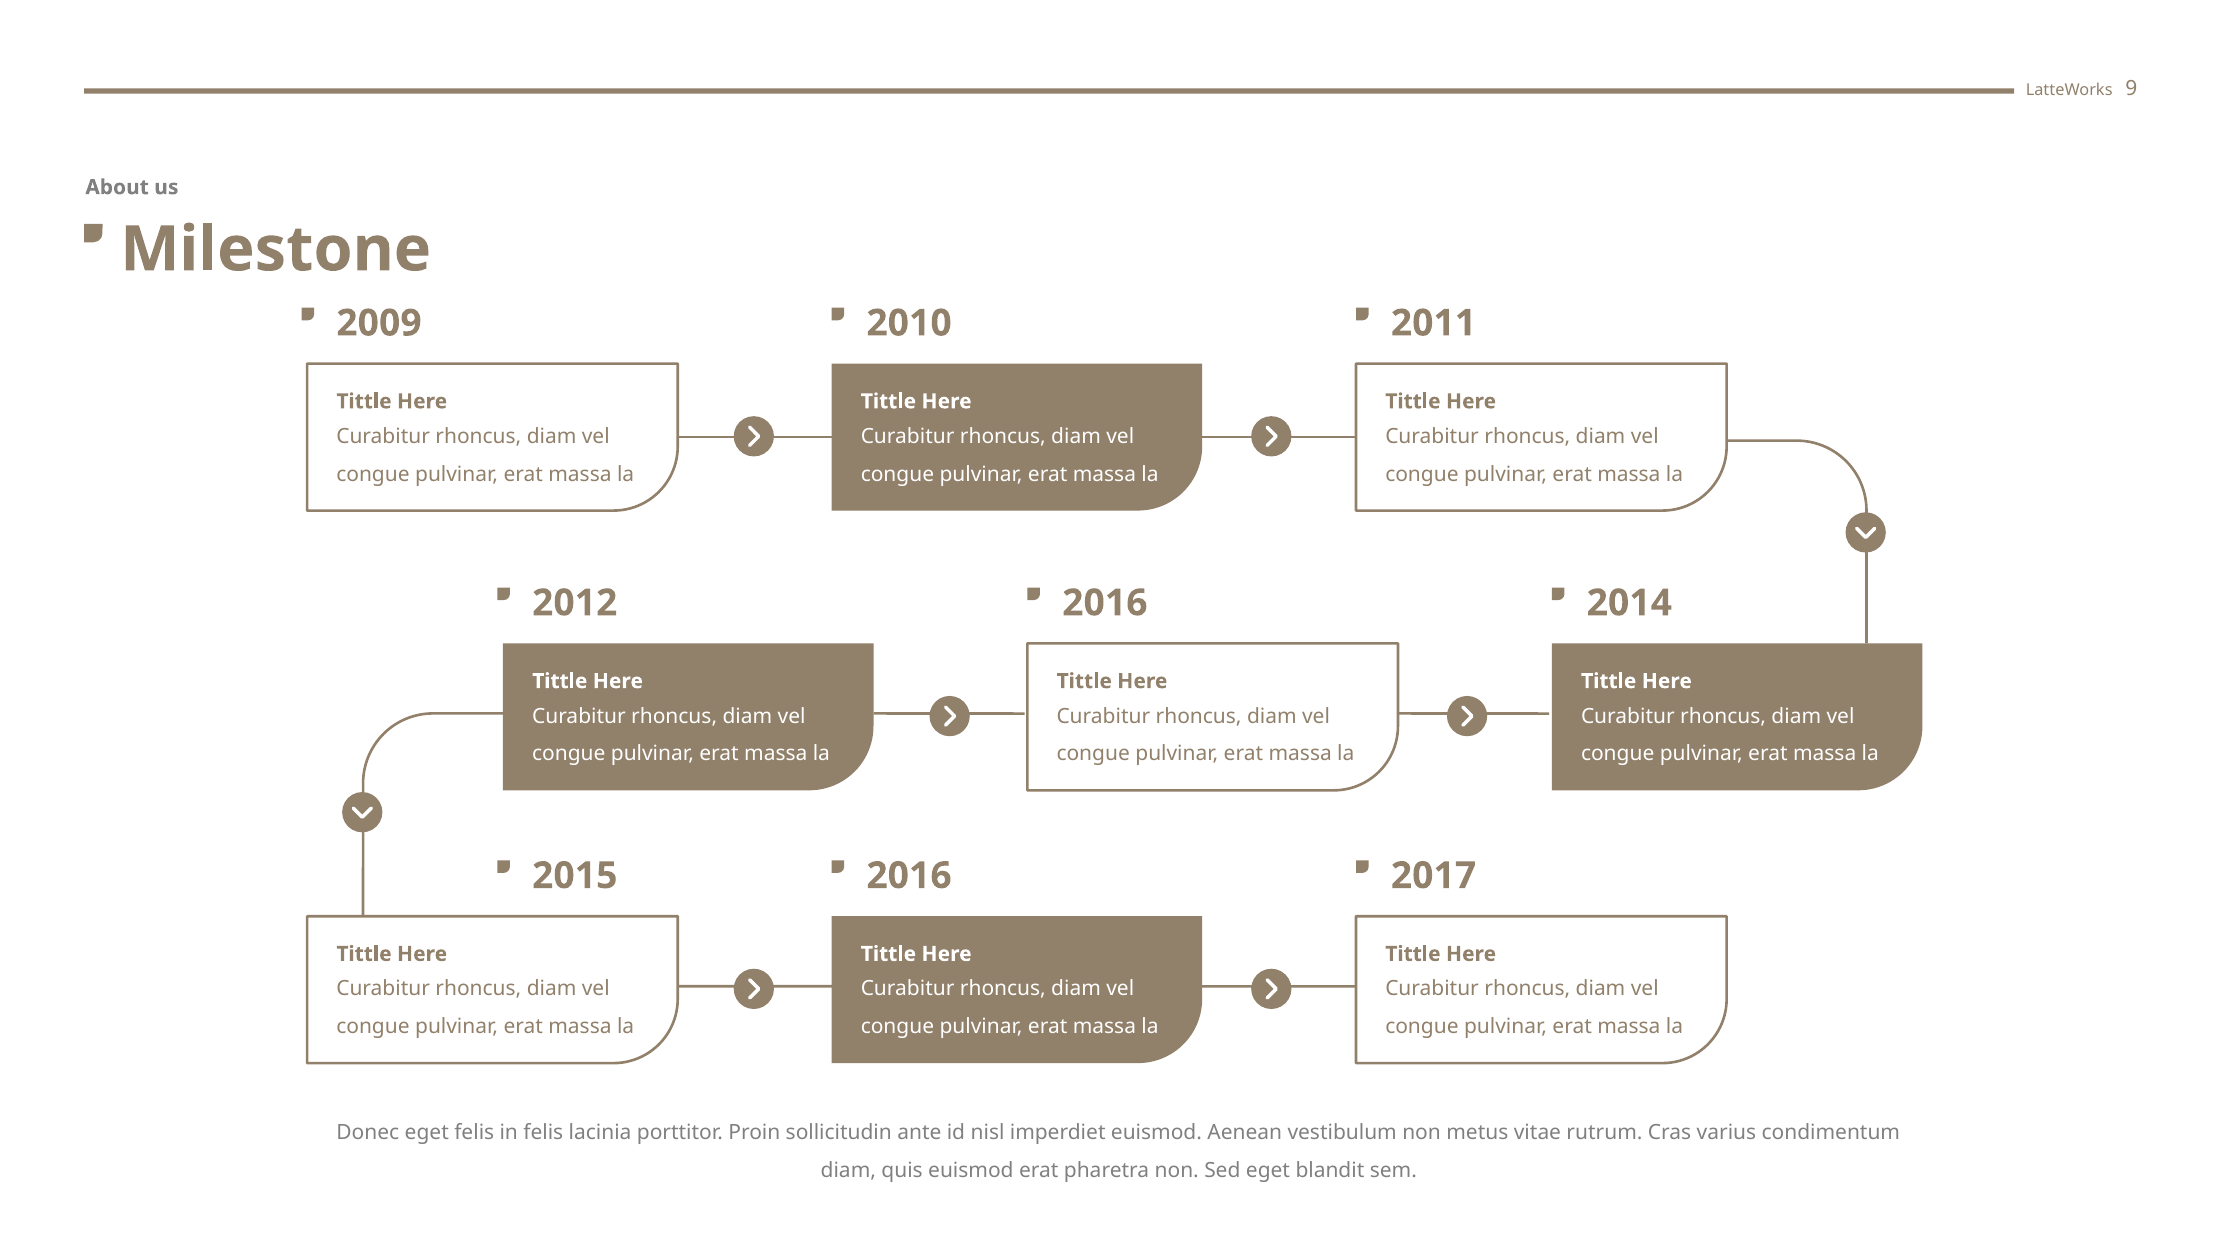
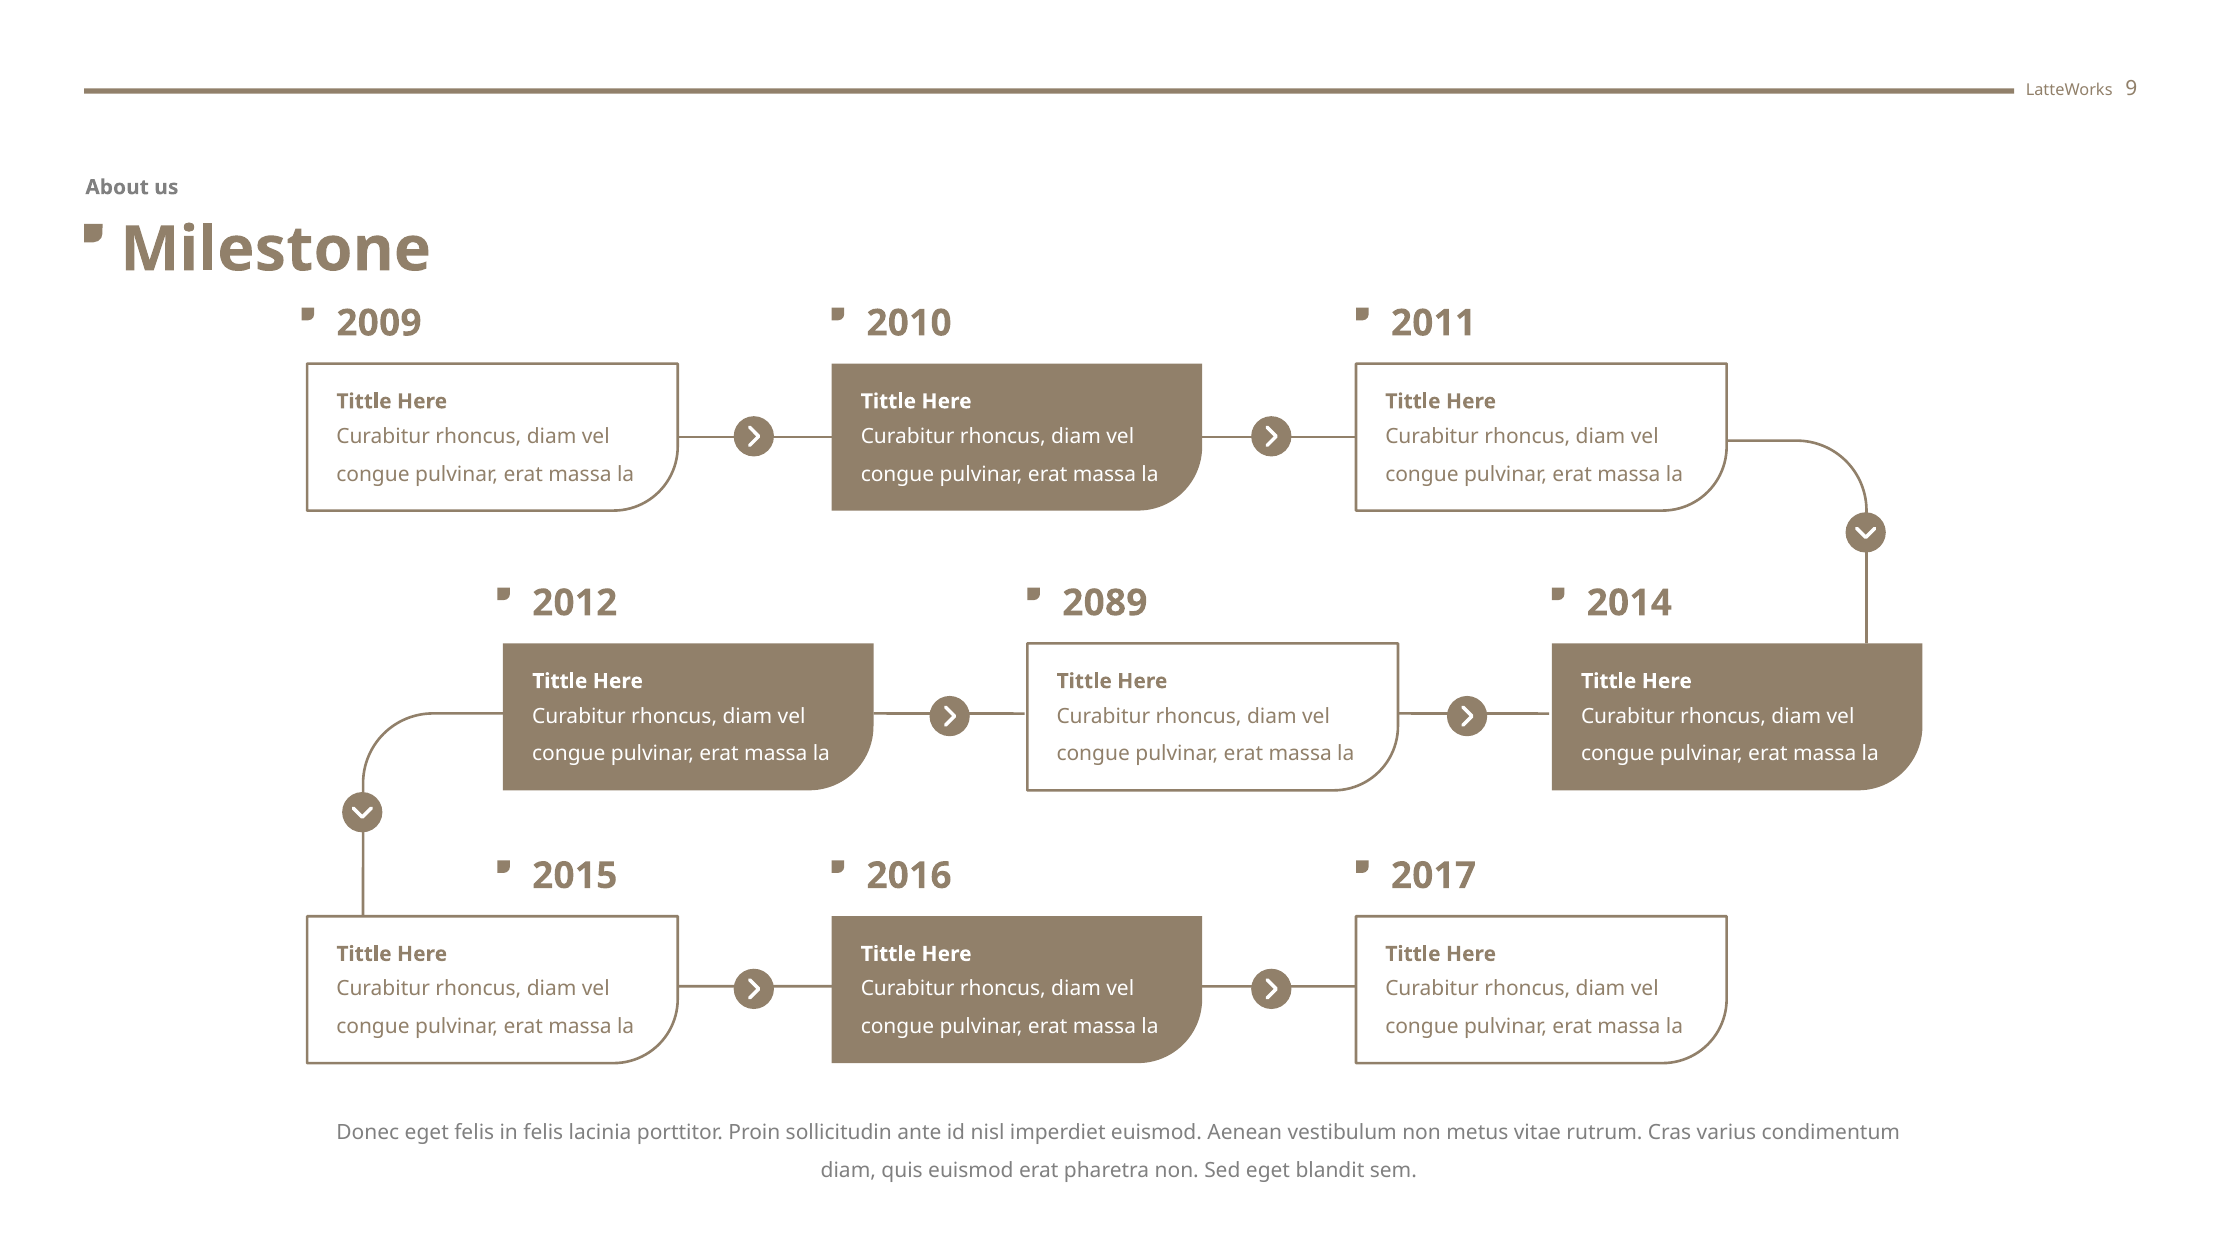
2016 at (1105, 603): 2016 -> 2089
